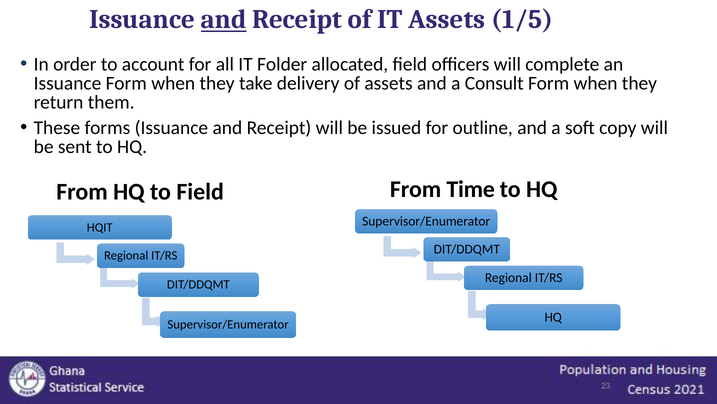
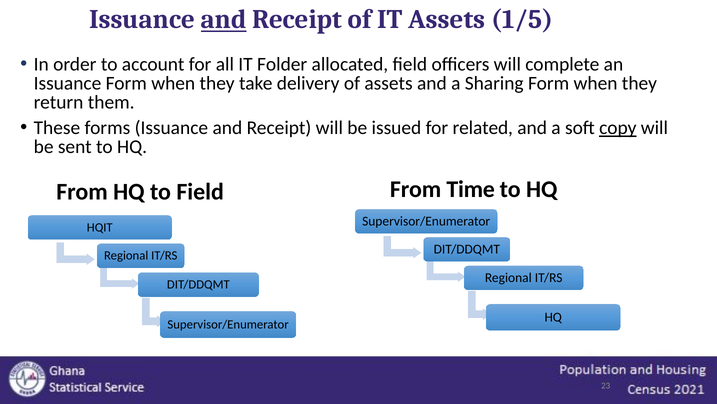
Consult: Consult -> Sharing
outline: outline -> related
copy underline: none -> present
